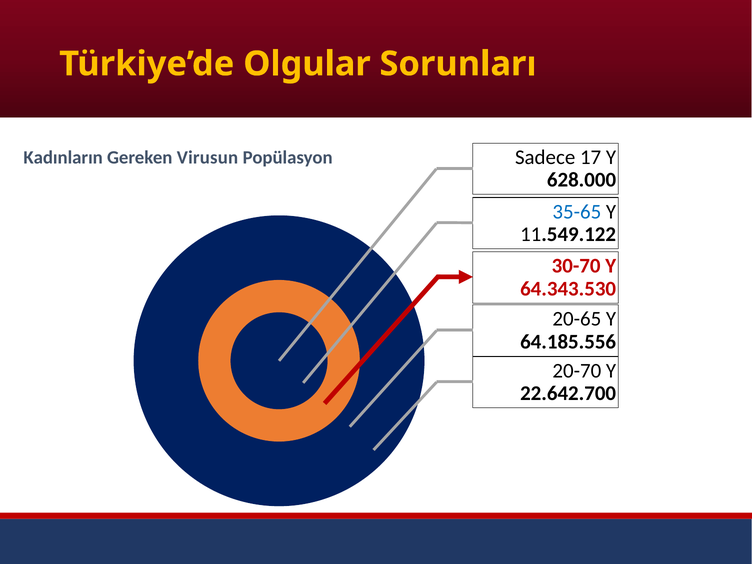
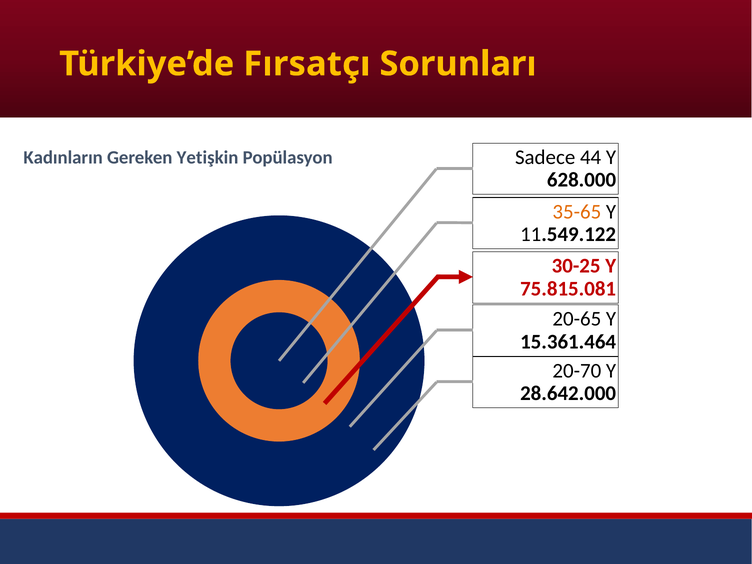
Olgular: Olgular -> Fırsatçı
Virusun: Virusun -> Yetişkin
17: 17 -> 44
35-65 colour: blue -> orange
30-70: 30-70 -> 30-25
64.343.530: 64.343.530 -> 75.815.081
64.185.556: 64.185.556 -> 15.361.464
22.642.700: 22.642.700 -> 28.642.000
